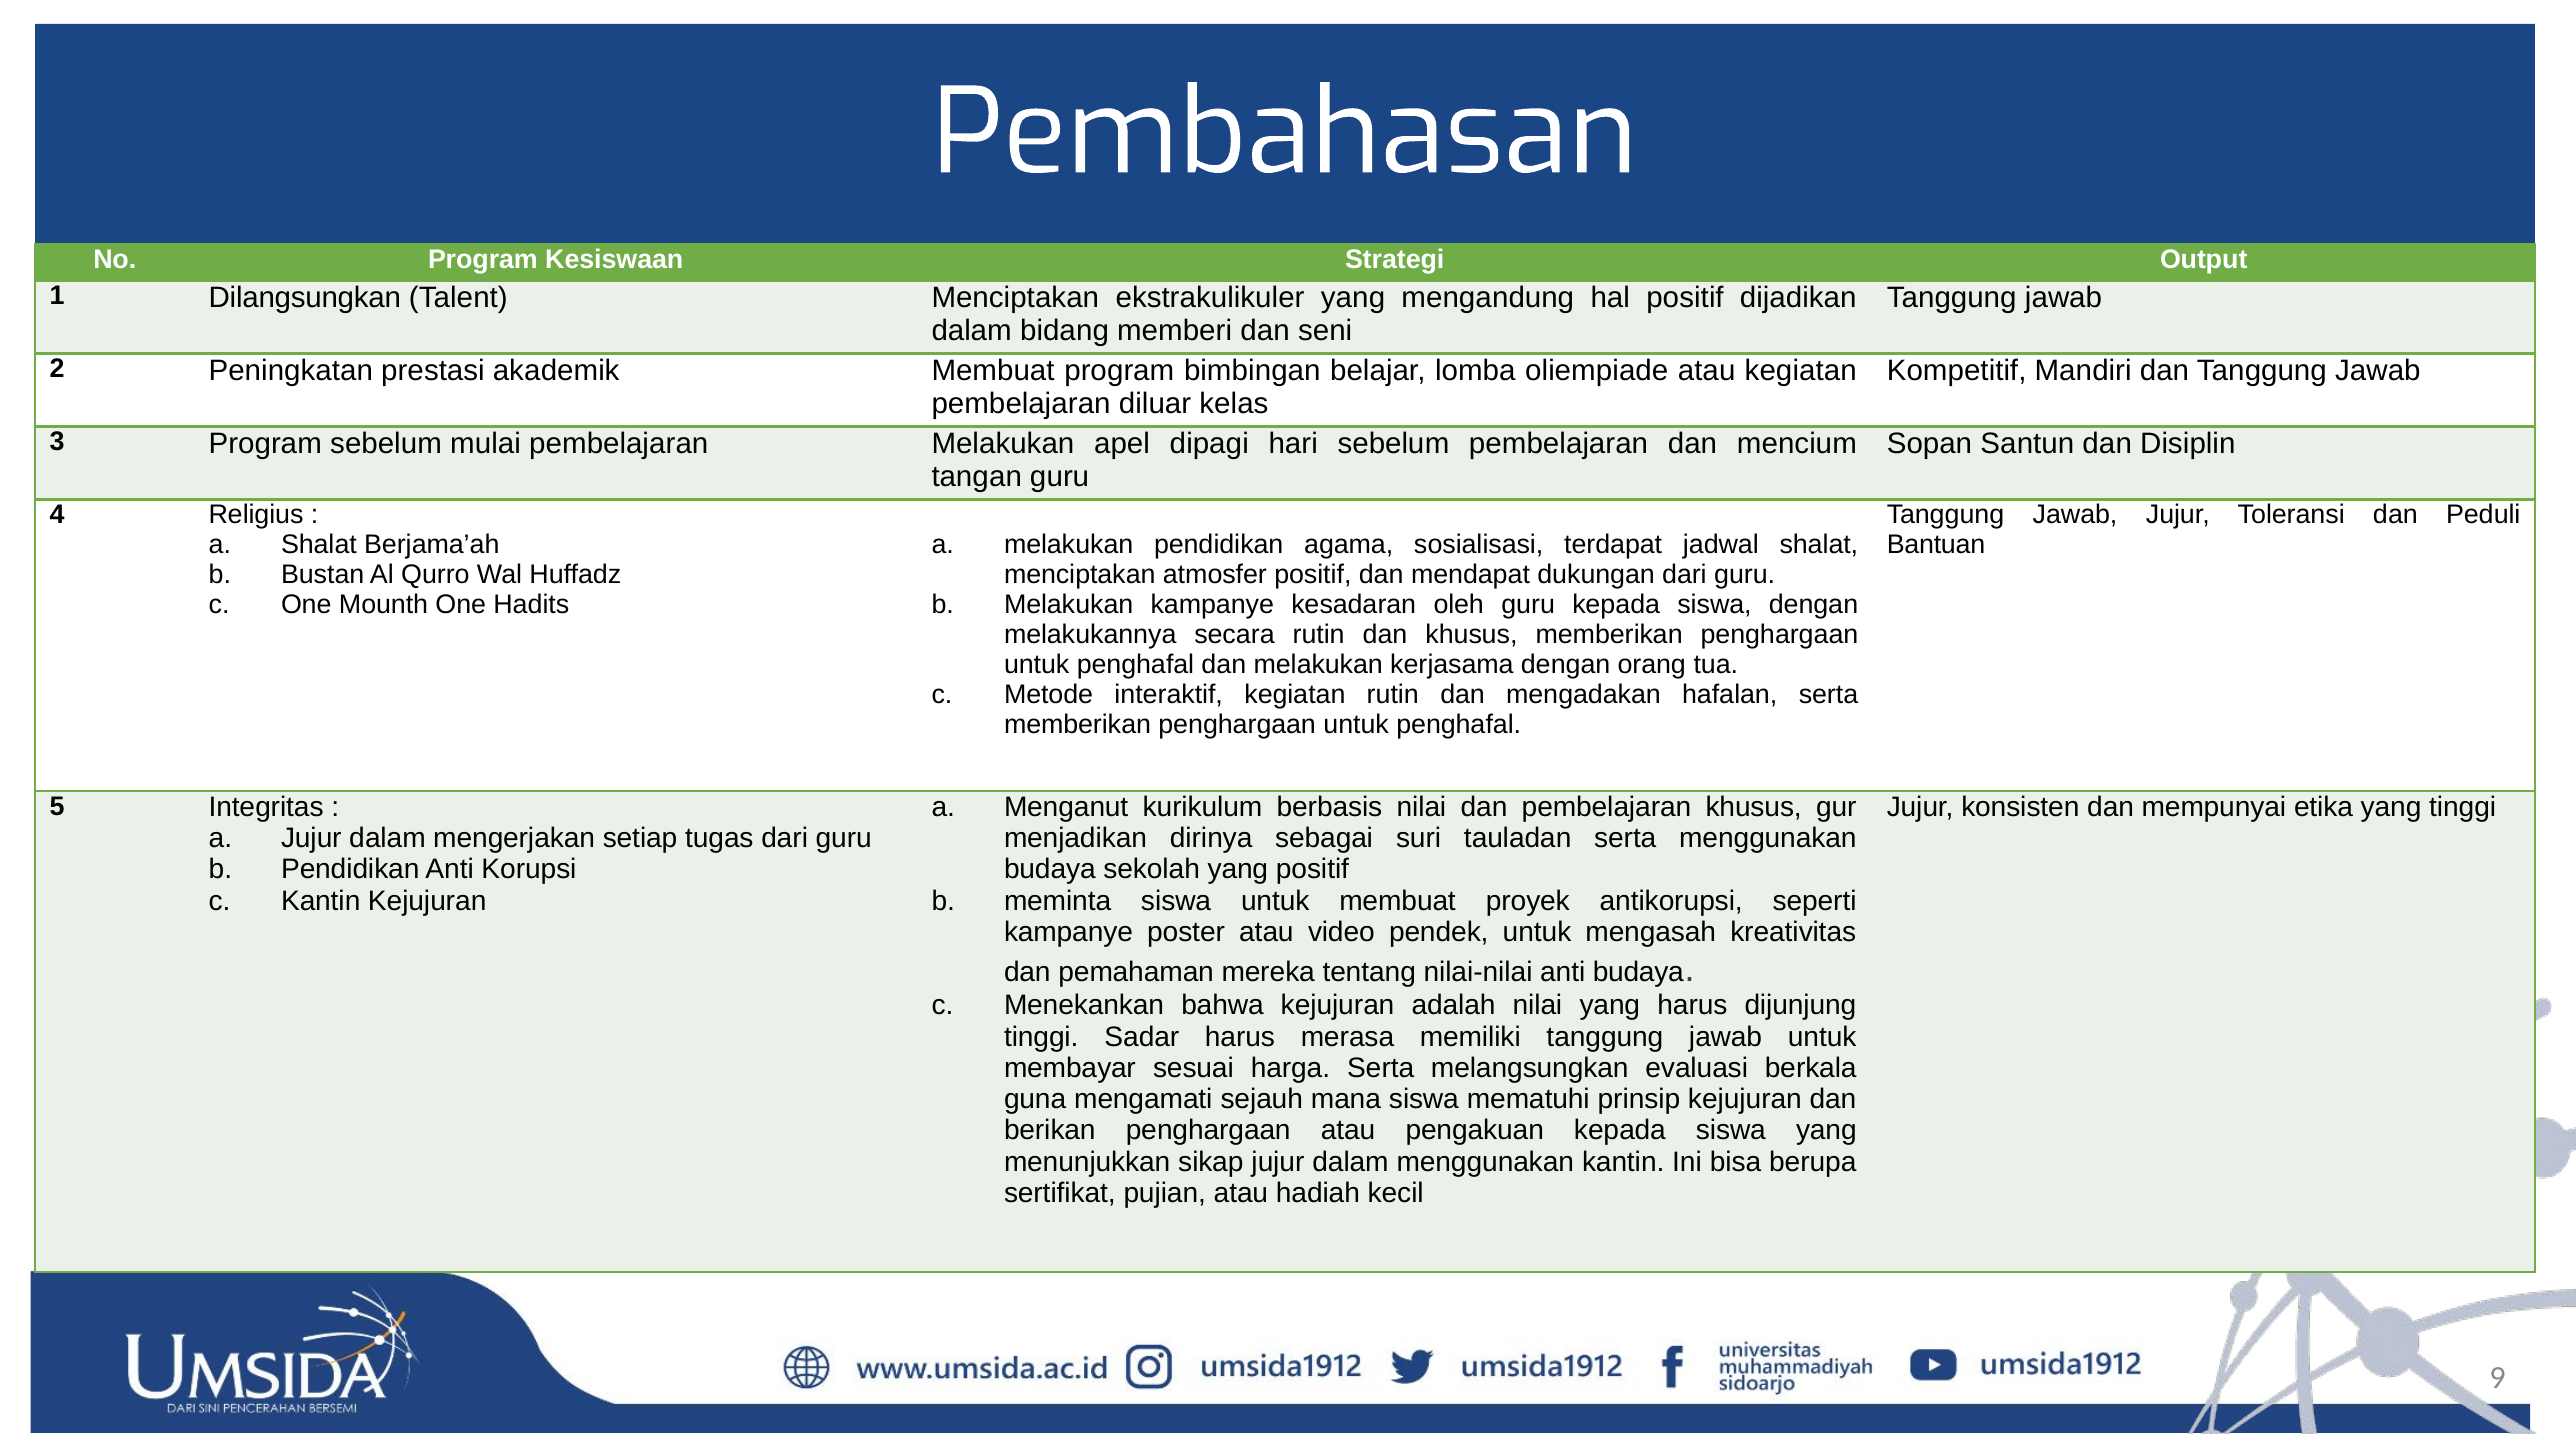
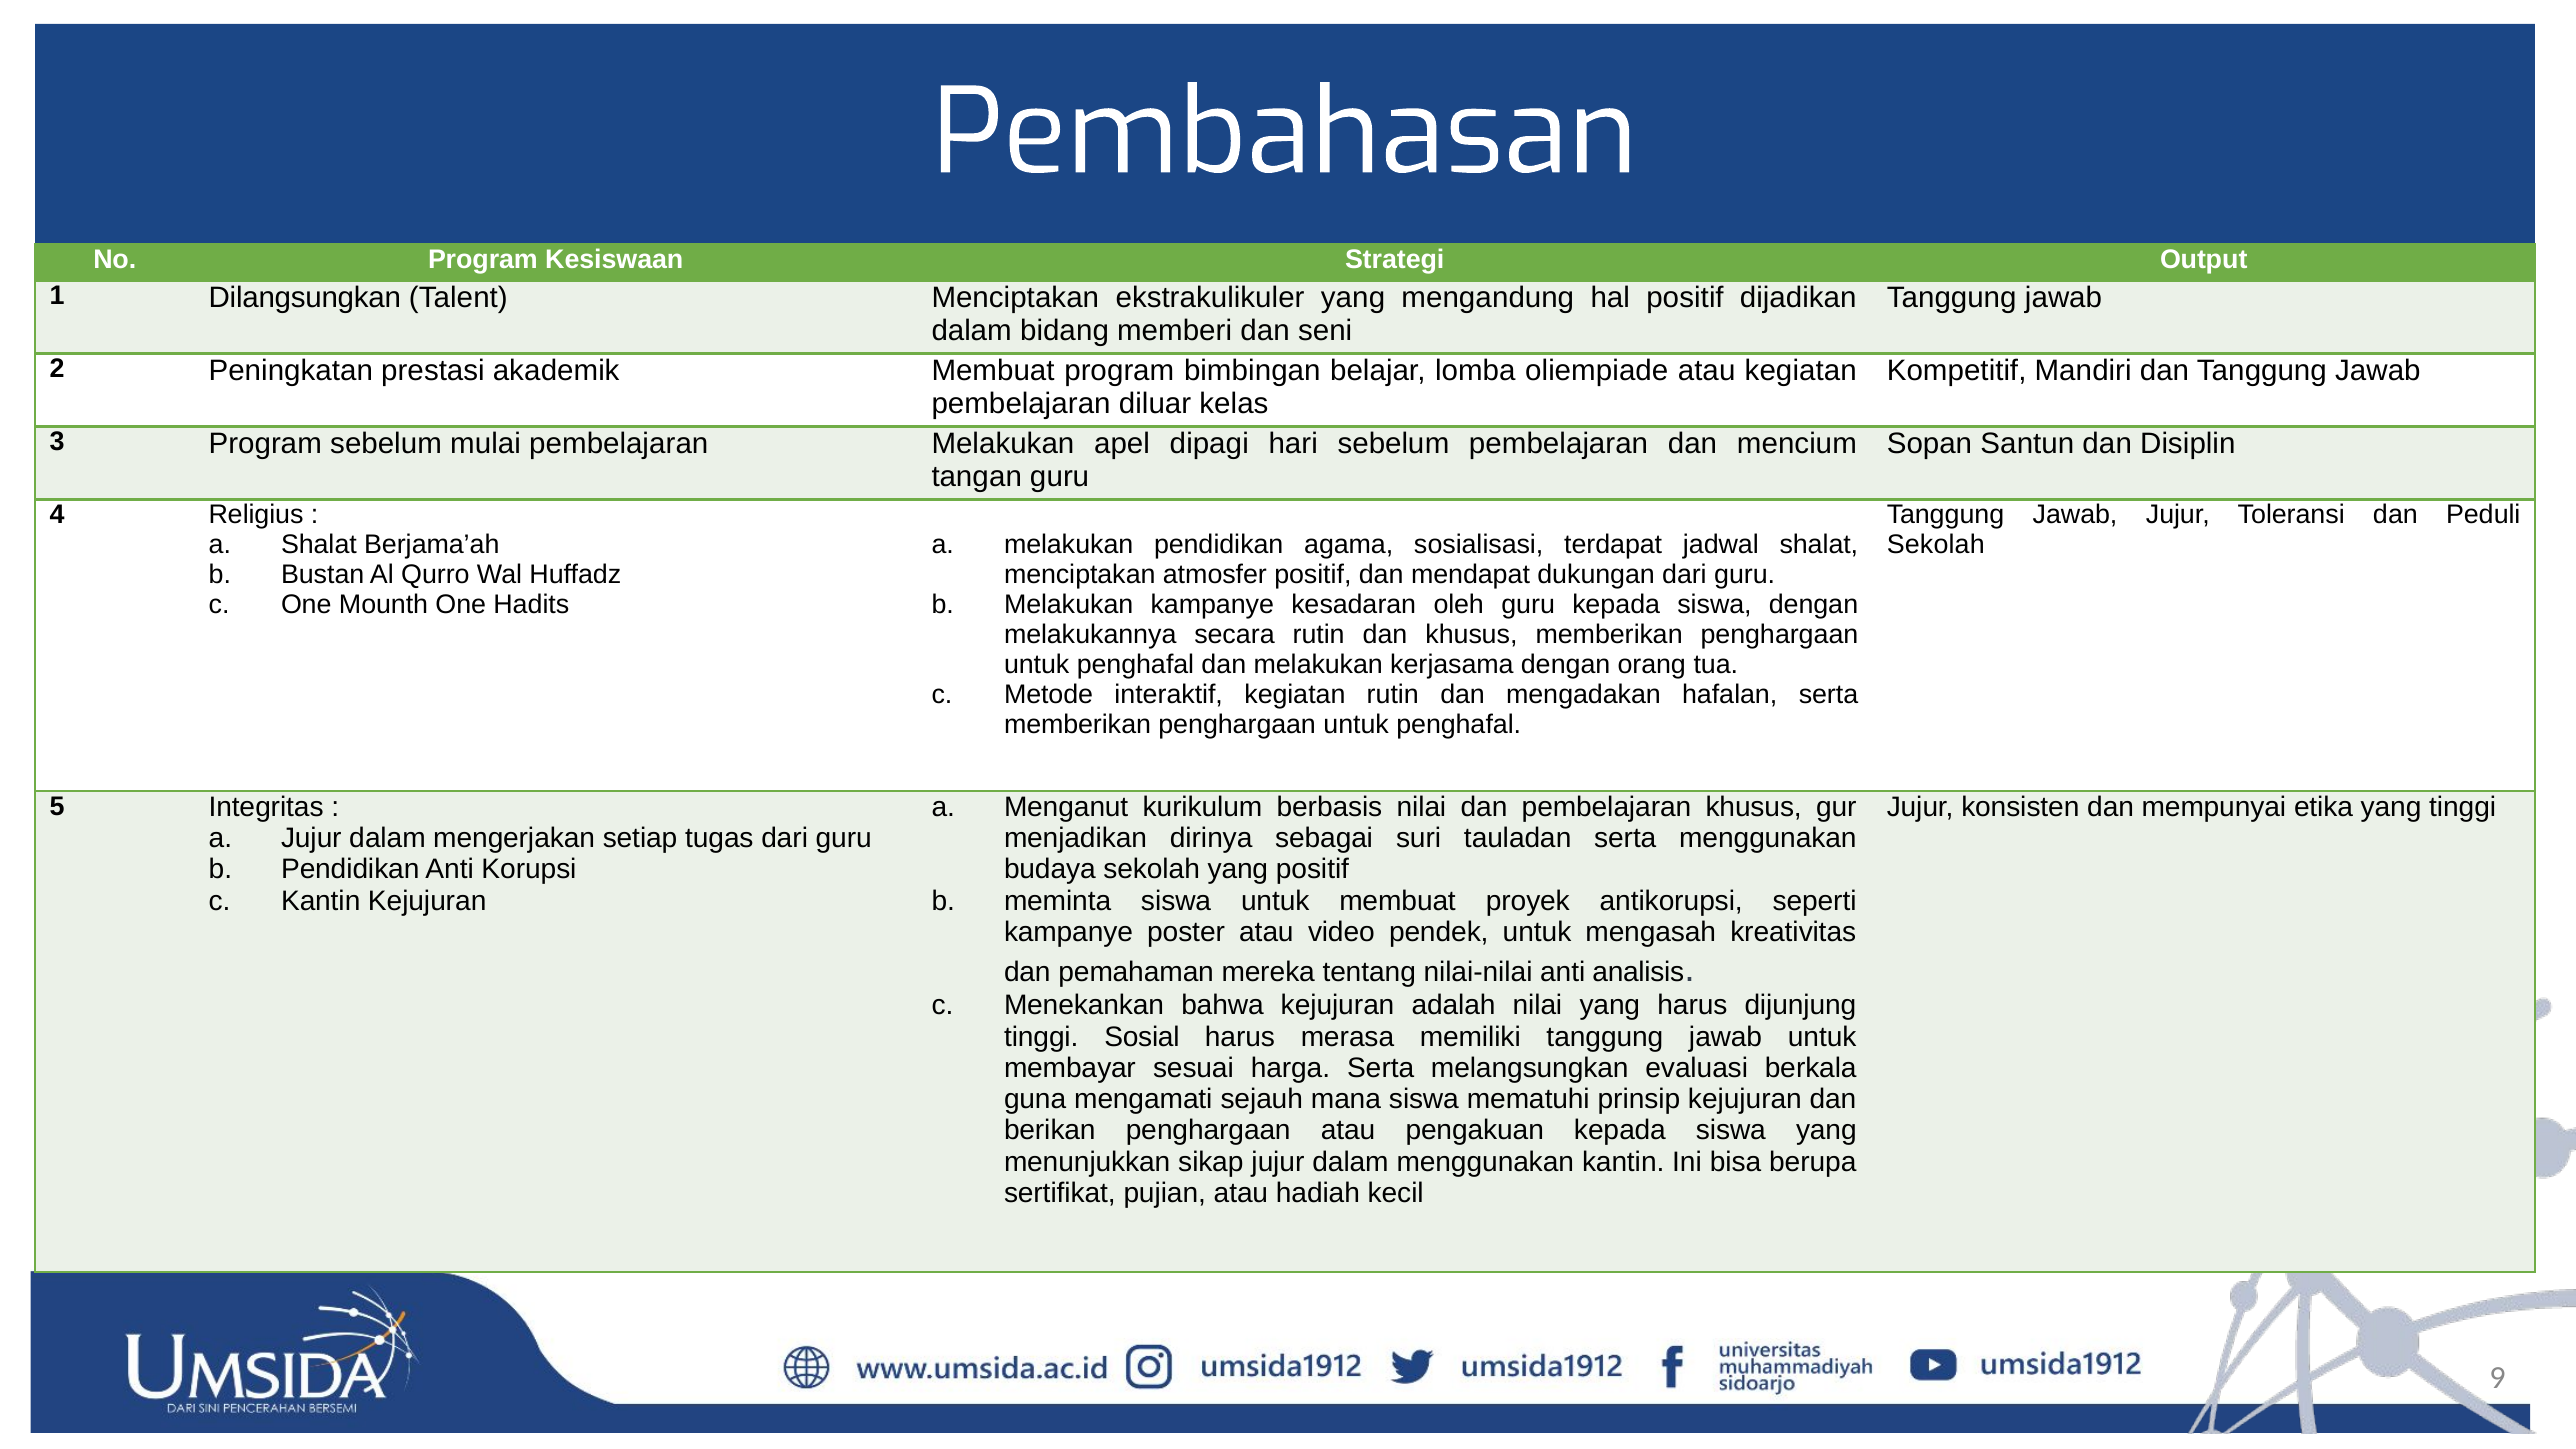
Bantuan at (1936, 545): Bantuan -> Sekolah
anti budaya: budaya -> analisis
Sadar: Sadar -> Sosial
